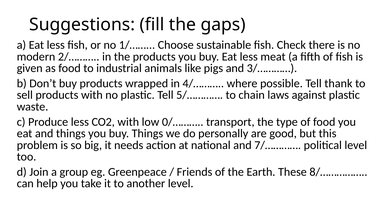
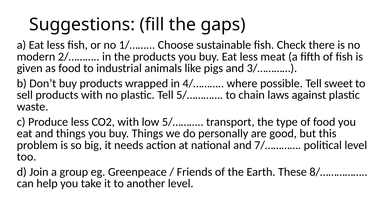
thank: thank -> sweet
0/………: 0/……… -> 5/………
